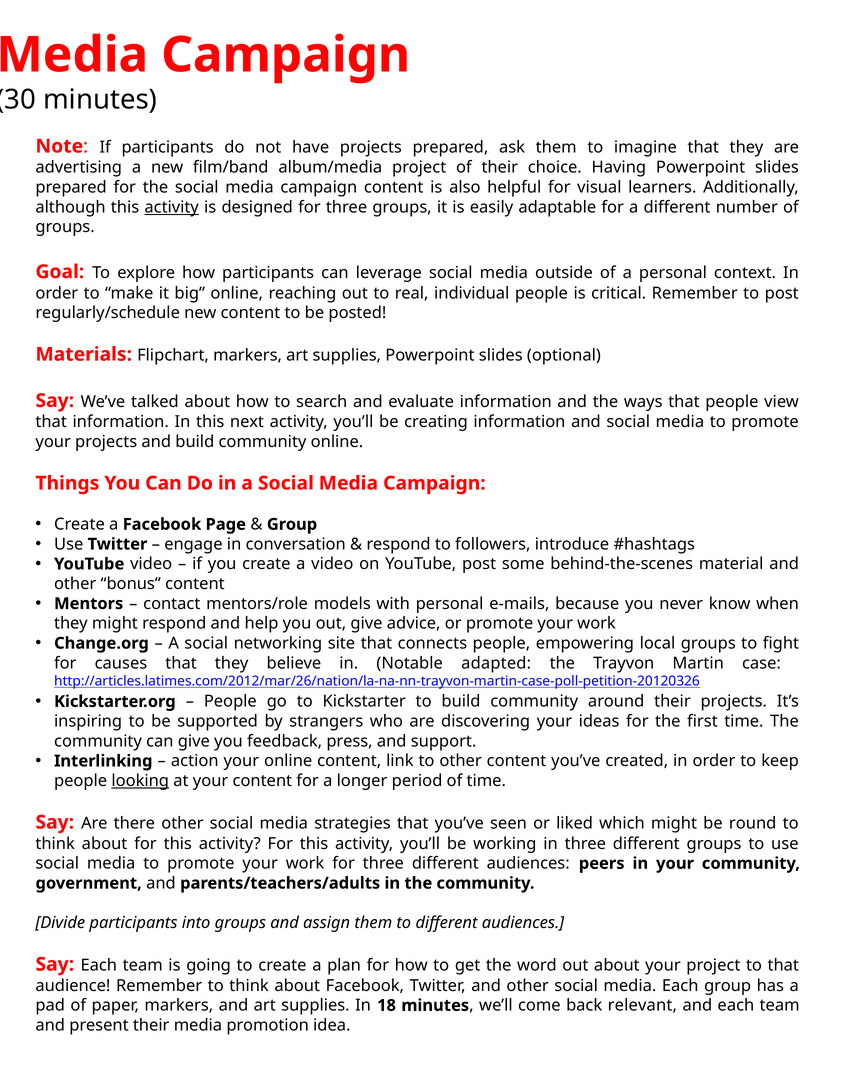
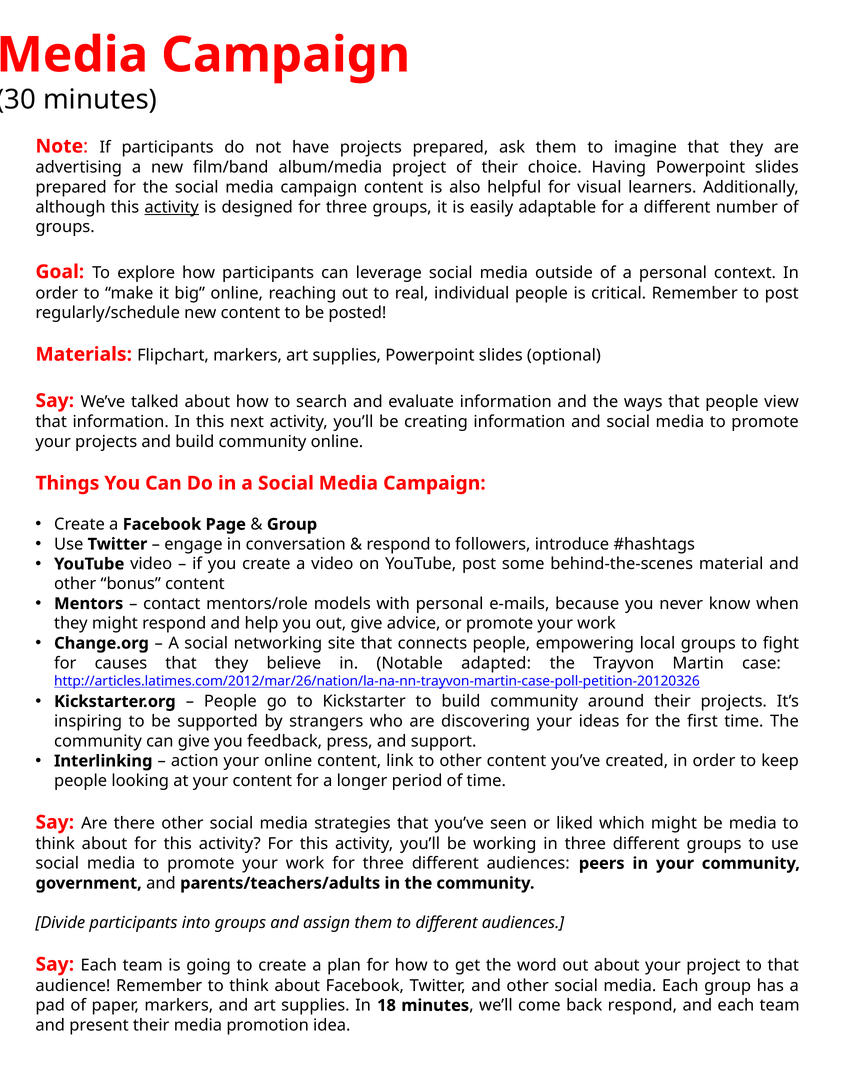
looking underline: present -> none
be round: round -> media
back relevant: relevant -> respond
